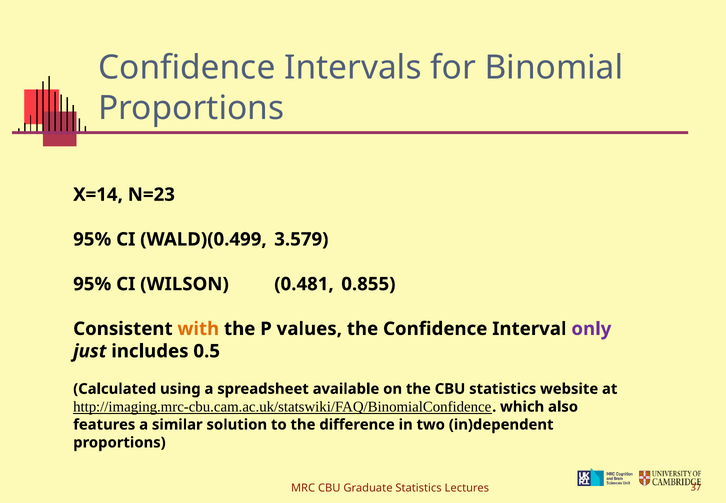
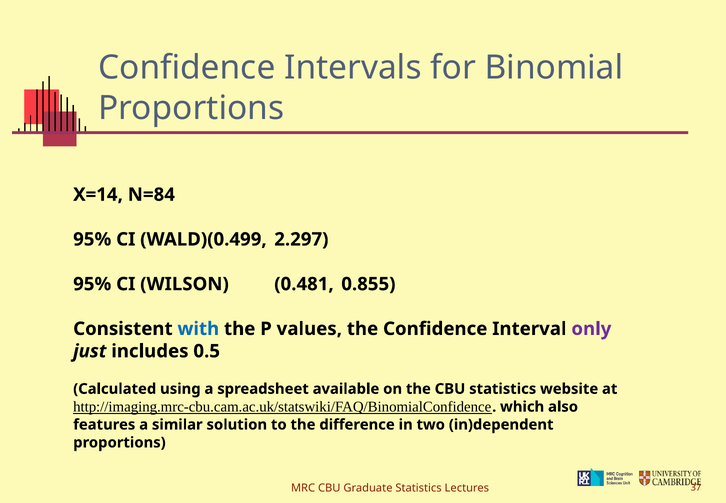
N=23: N=23 -> N=84
3.579: 3.579 -> 2.297
with colour: orange -> blue
